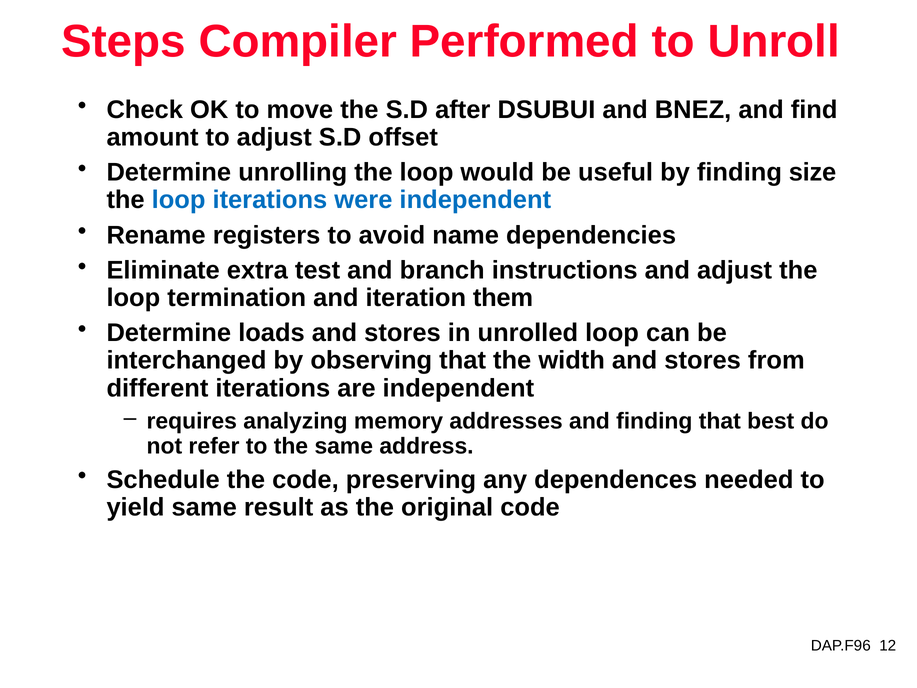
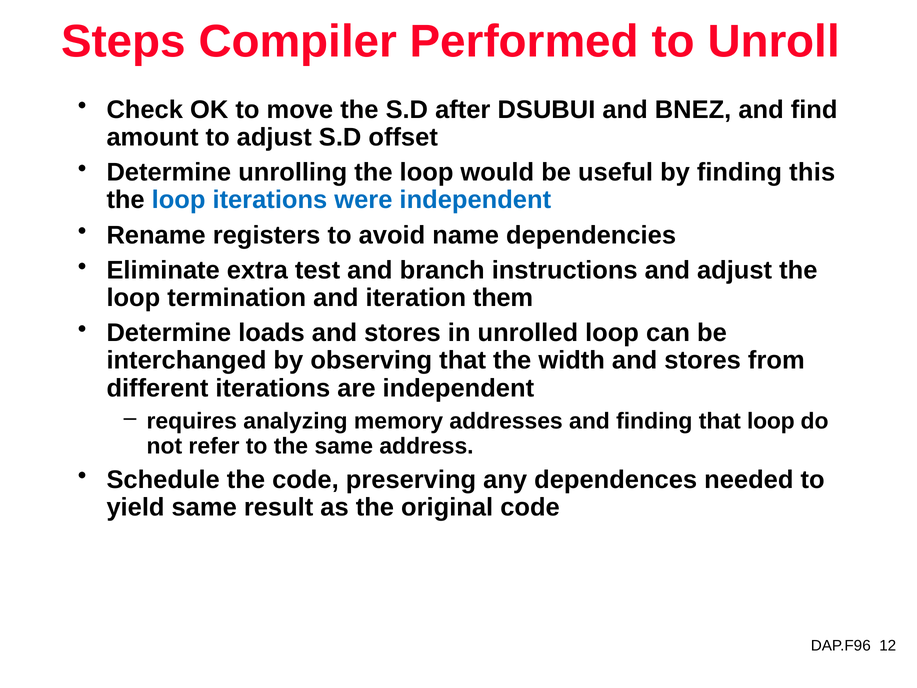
size: size -> this
that best: best -> loop
